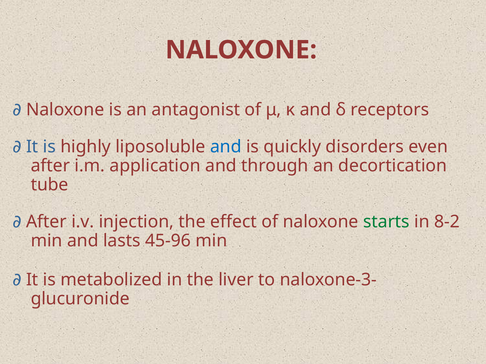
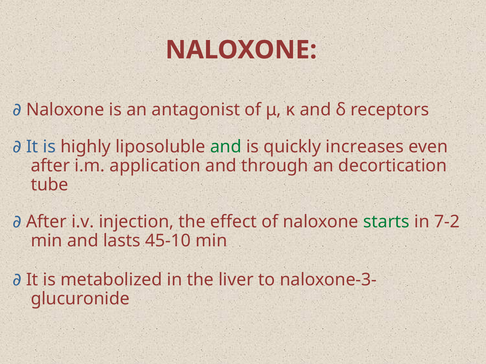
and at (226, 147) colour: blue -> green
disorders: disorders -> increases
8-2: 8-2 -> 7-2
45-96: 45-96 -> 45-10
